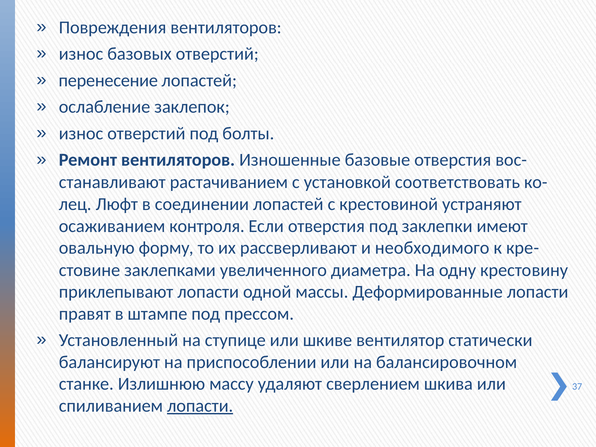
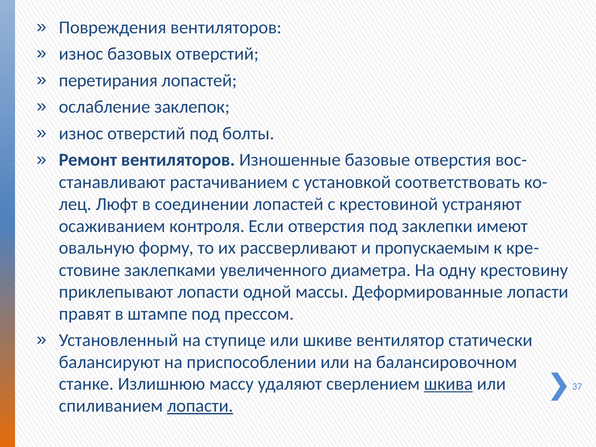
перенесение: перенесение -> перетирания
необходимого: необходимого -> пропускаемым
шкива underline: none -> present
